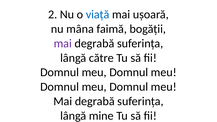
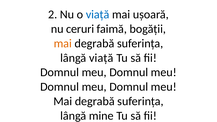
mâna: mâna -> ceruri
mai at (63, 43) colour: purple -> orange
lângă către: către -> viață
